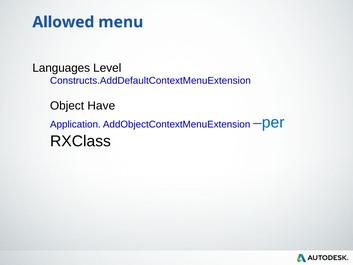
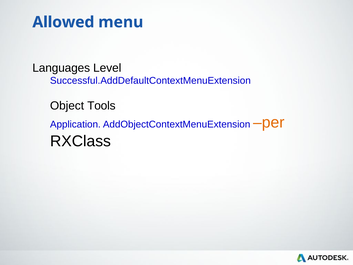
Constructs.AddDefaultContextMenuExtension: Constructs.AddDefaultContextMenuExtension -> Successful.AddDefaultContextMenuExtension
Have: Have -> Tools
per colour: blue -> orange
